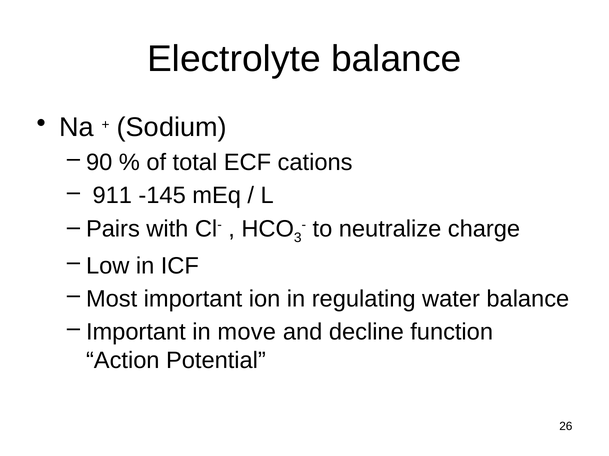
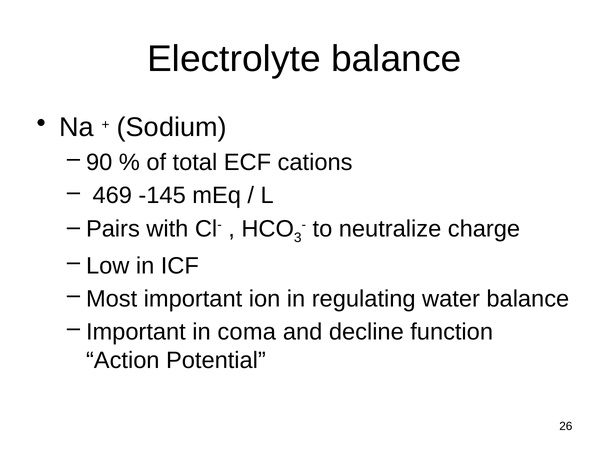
911: 911 -> 469
move: move -> coma
